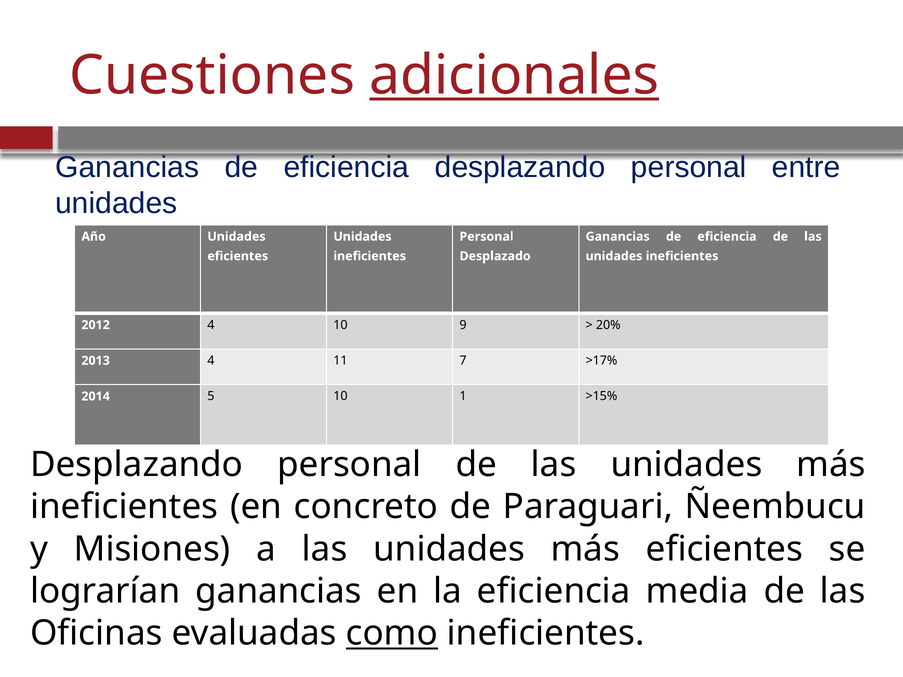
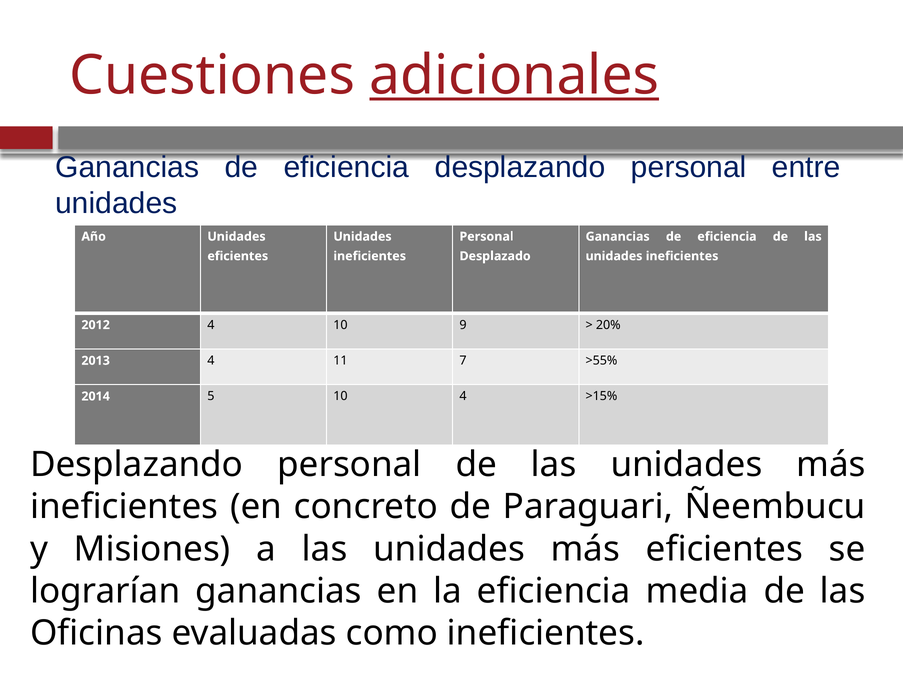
>17%: >17% -> >55%
10 1: 1 -> 4
como underline: present -> none
